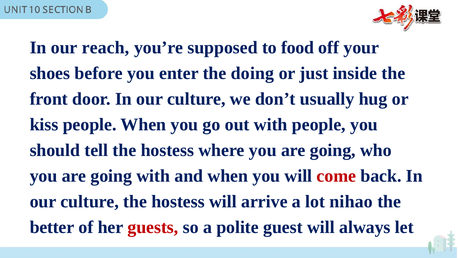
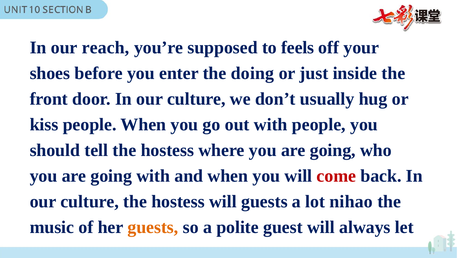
food: food -> feels
will arrive: arrive -> guests
better: better -> music
guests at (153, 227) colour: red -> orange
